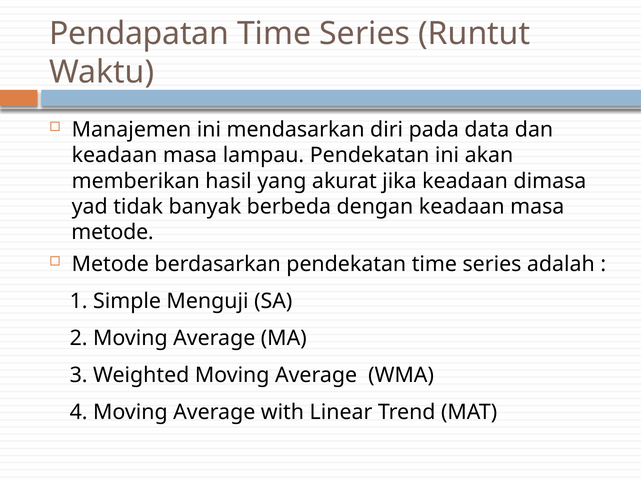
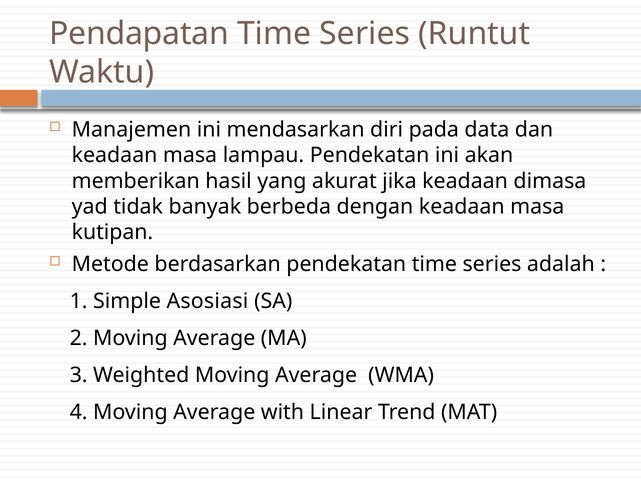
metode at (113, 232): metode -> kutipan
Menguji: Menguji -> Asosiasi
